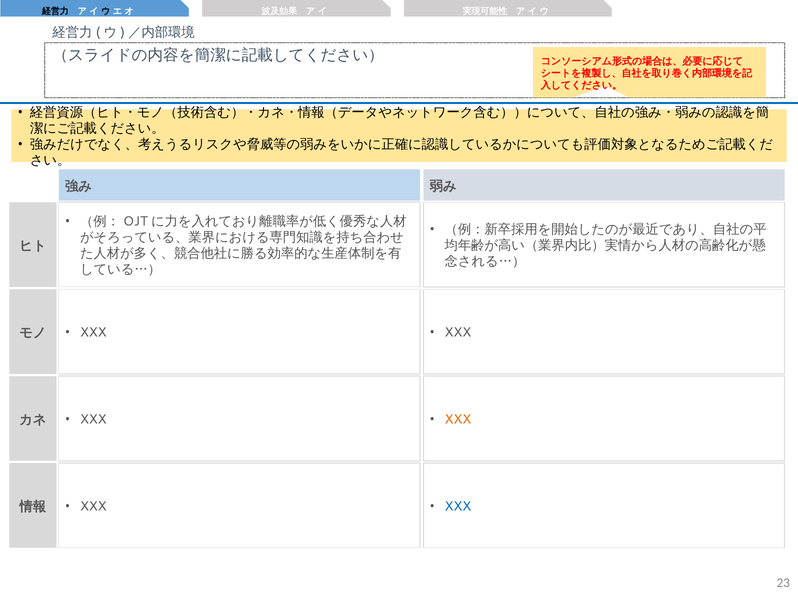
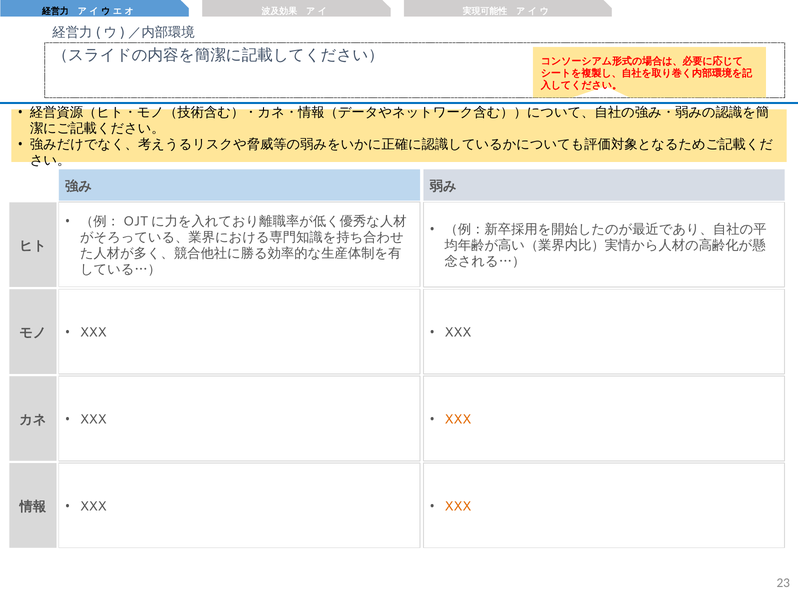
XXX at (458, 507) colour: blue -> orange
